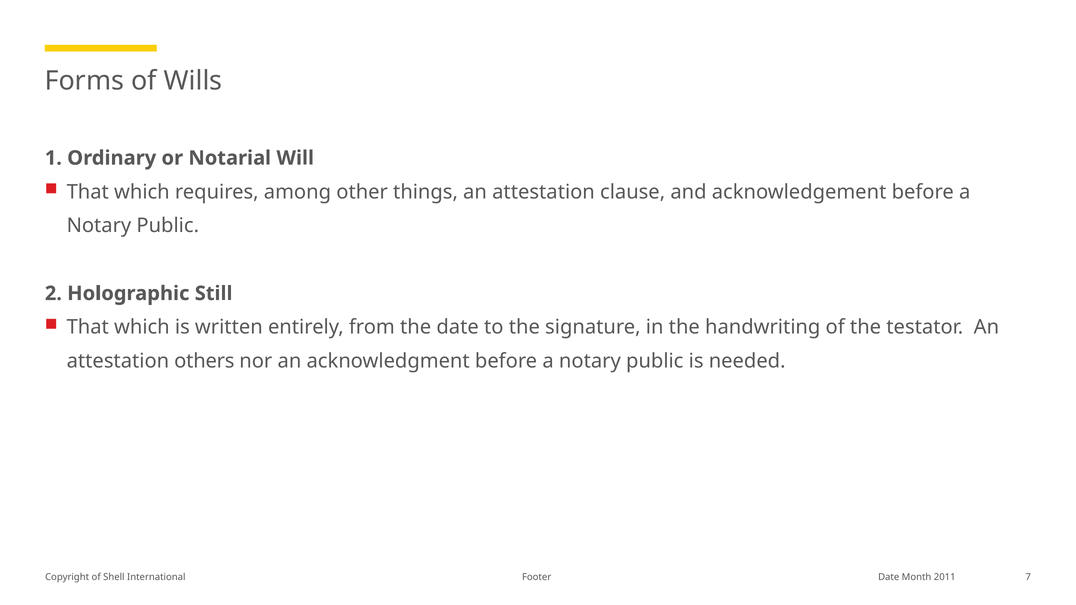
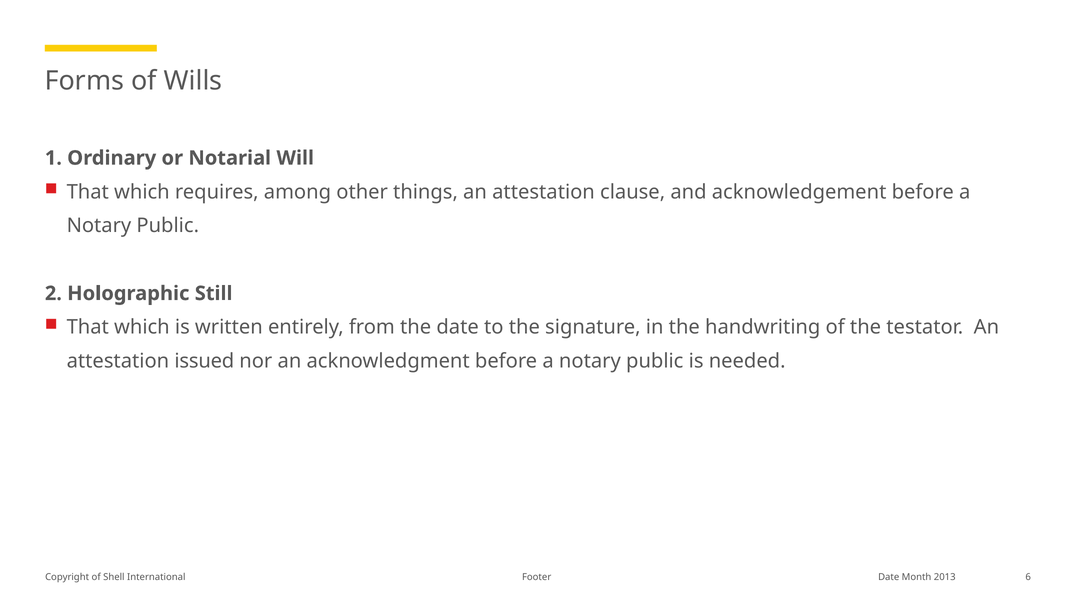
others: others -> issued
2011: 2011 -> 2013
7: 7 -> 6
